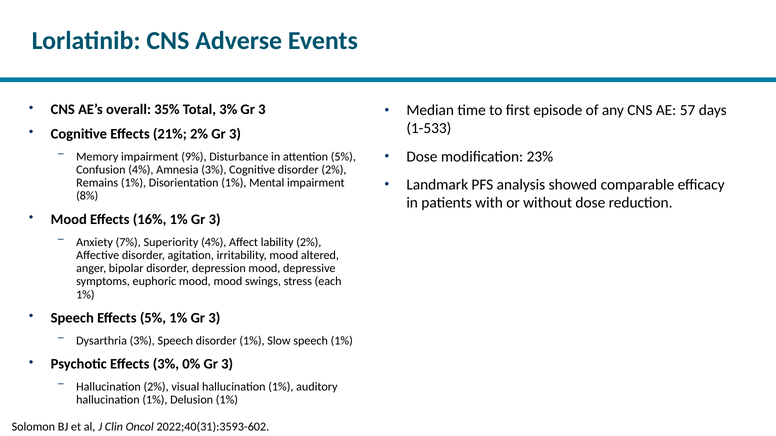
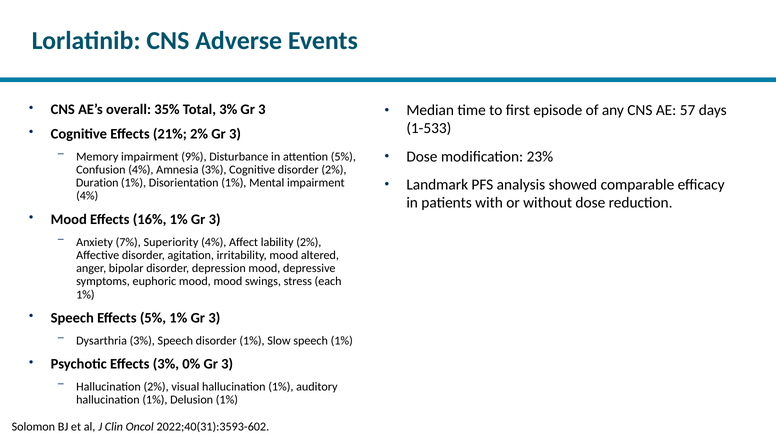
Remains: Remains -> Duration
8% at (87, 196): 8% -> 4%
